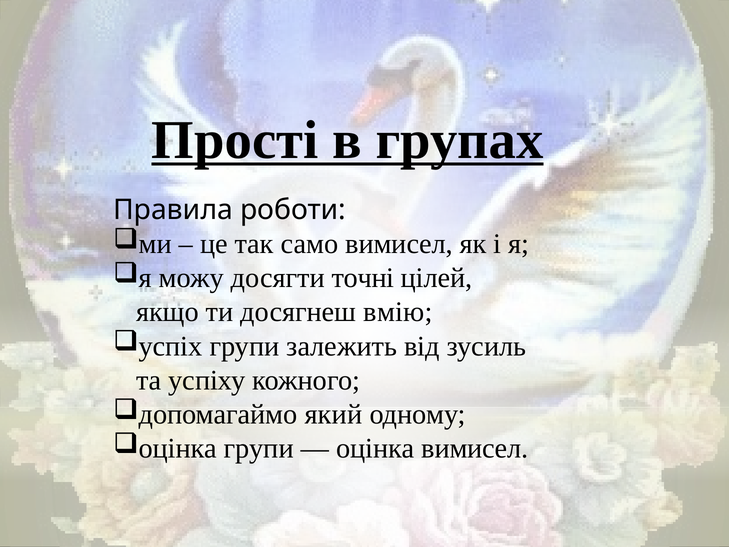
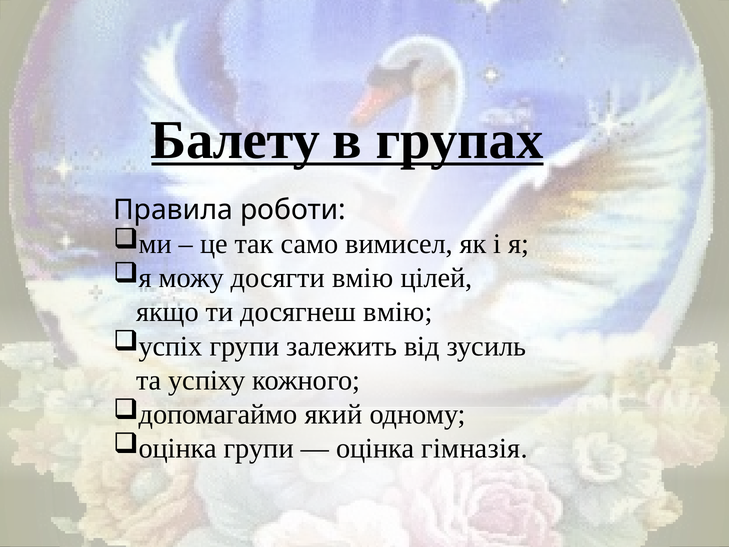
Прості: Прості -> Балету
досягти точні: точні -> вмію
оцінка вимисел: вимисел -> гімназія
